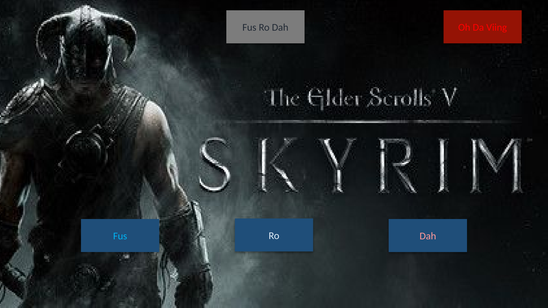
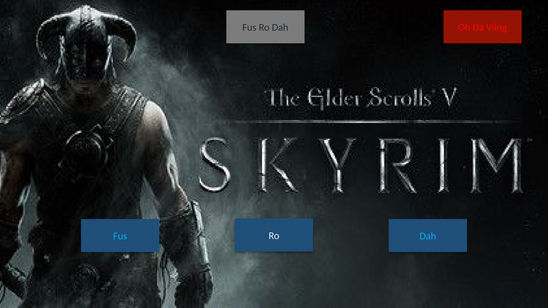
Dah at (428, 236) colour: pink -> light blue
